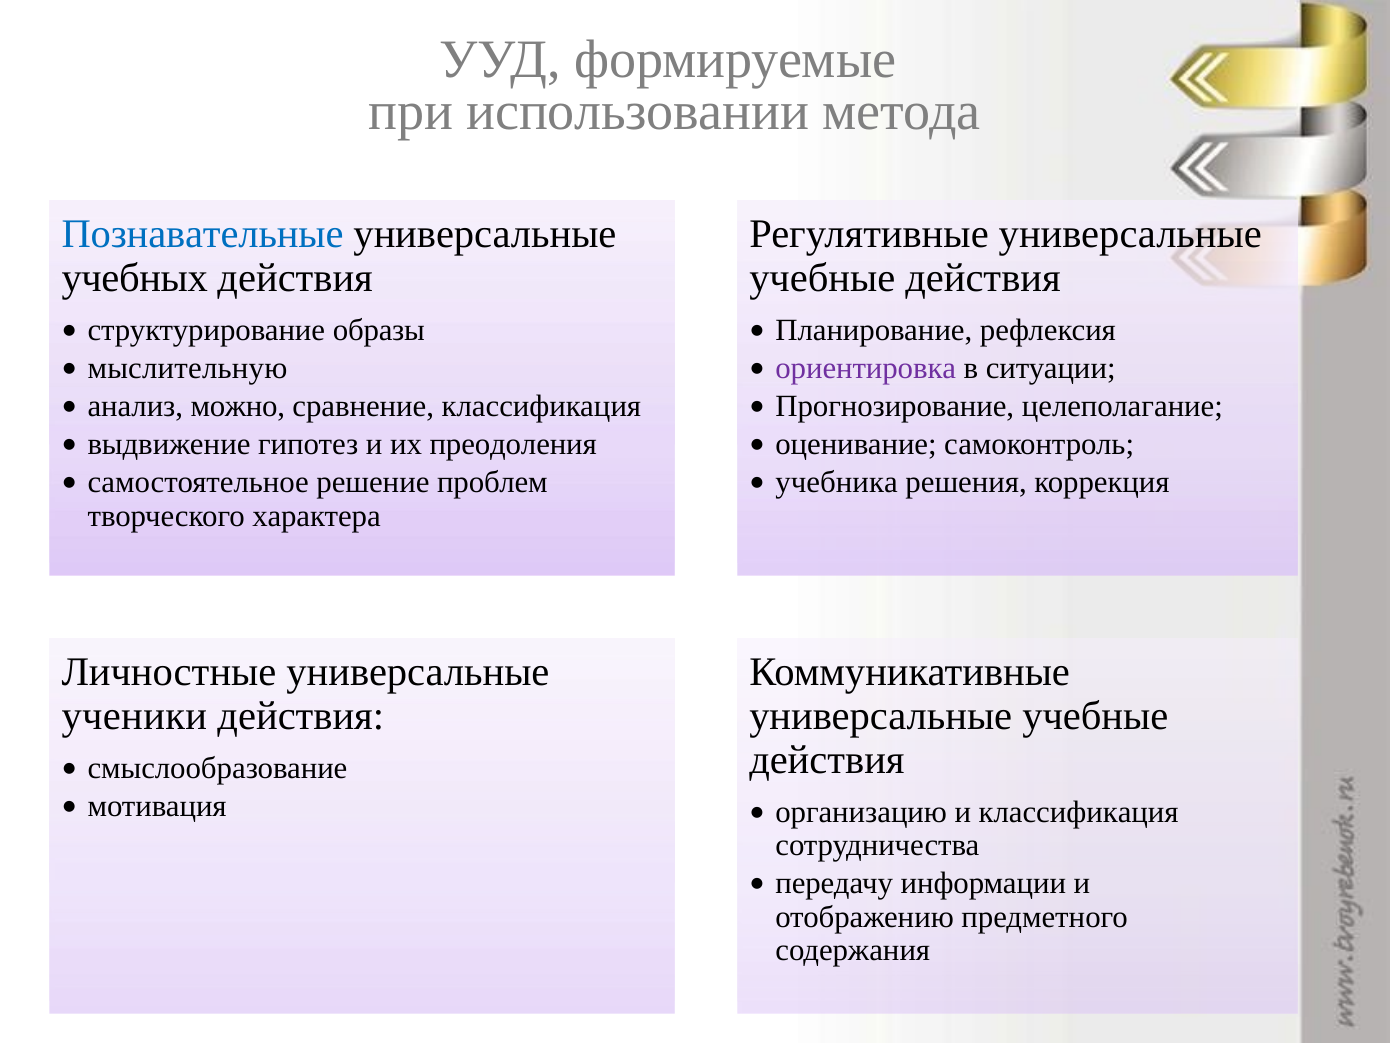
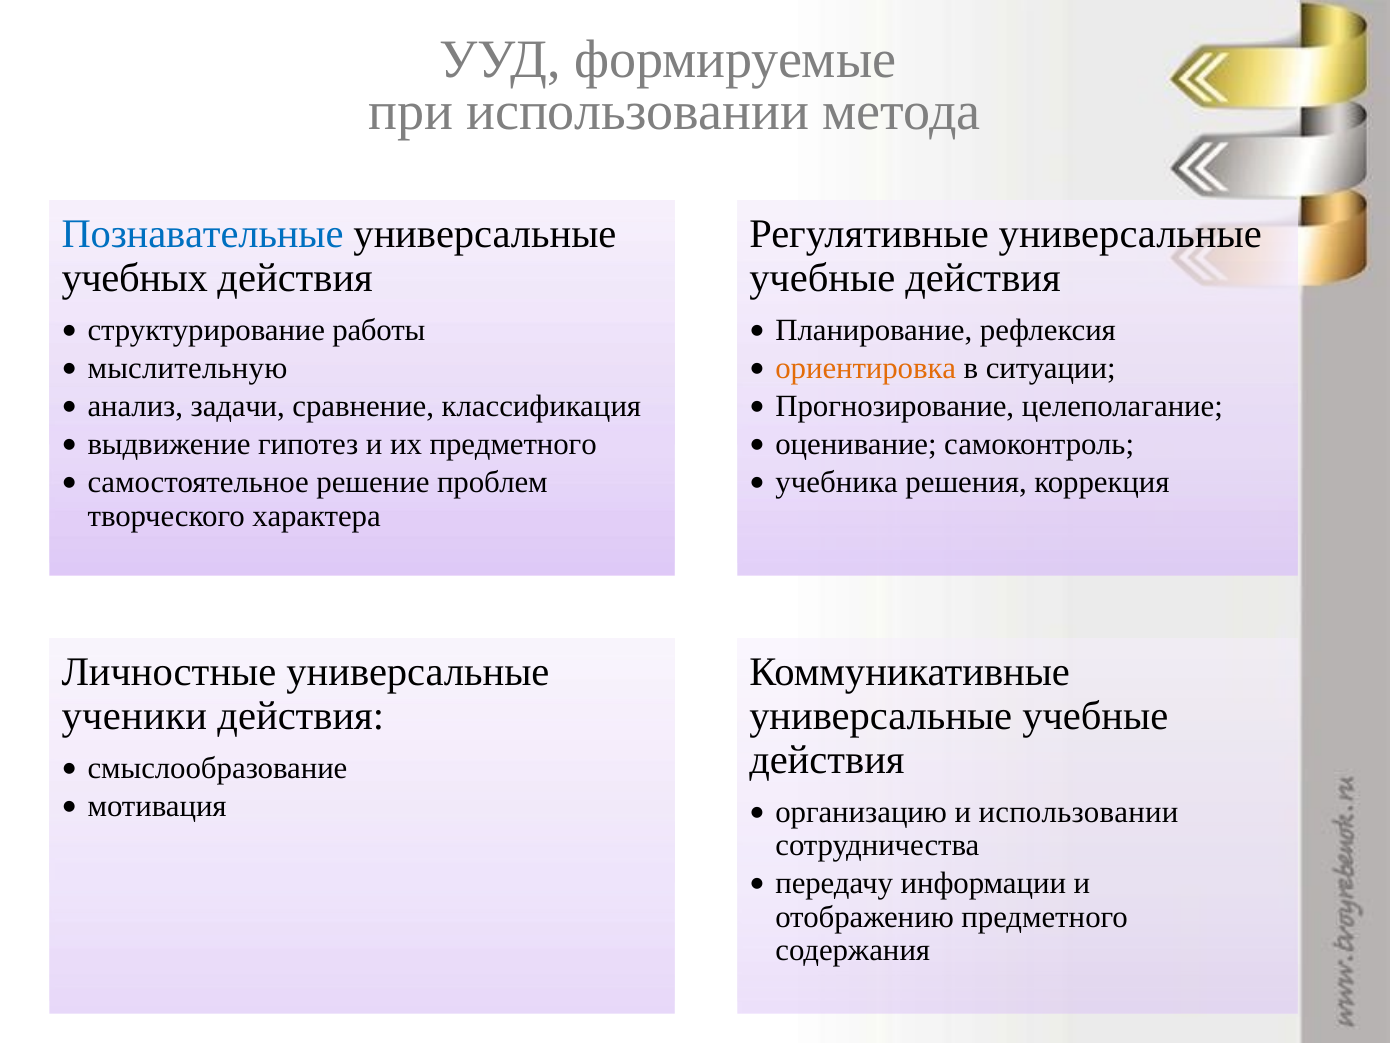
образы: образы -> работы
ориентировка colour: purple -> orange
можно: можно -> задачи
их преодоления: преодоления -> предметного
и классификация: классификация -> использовании
